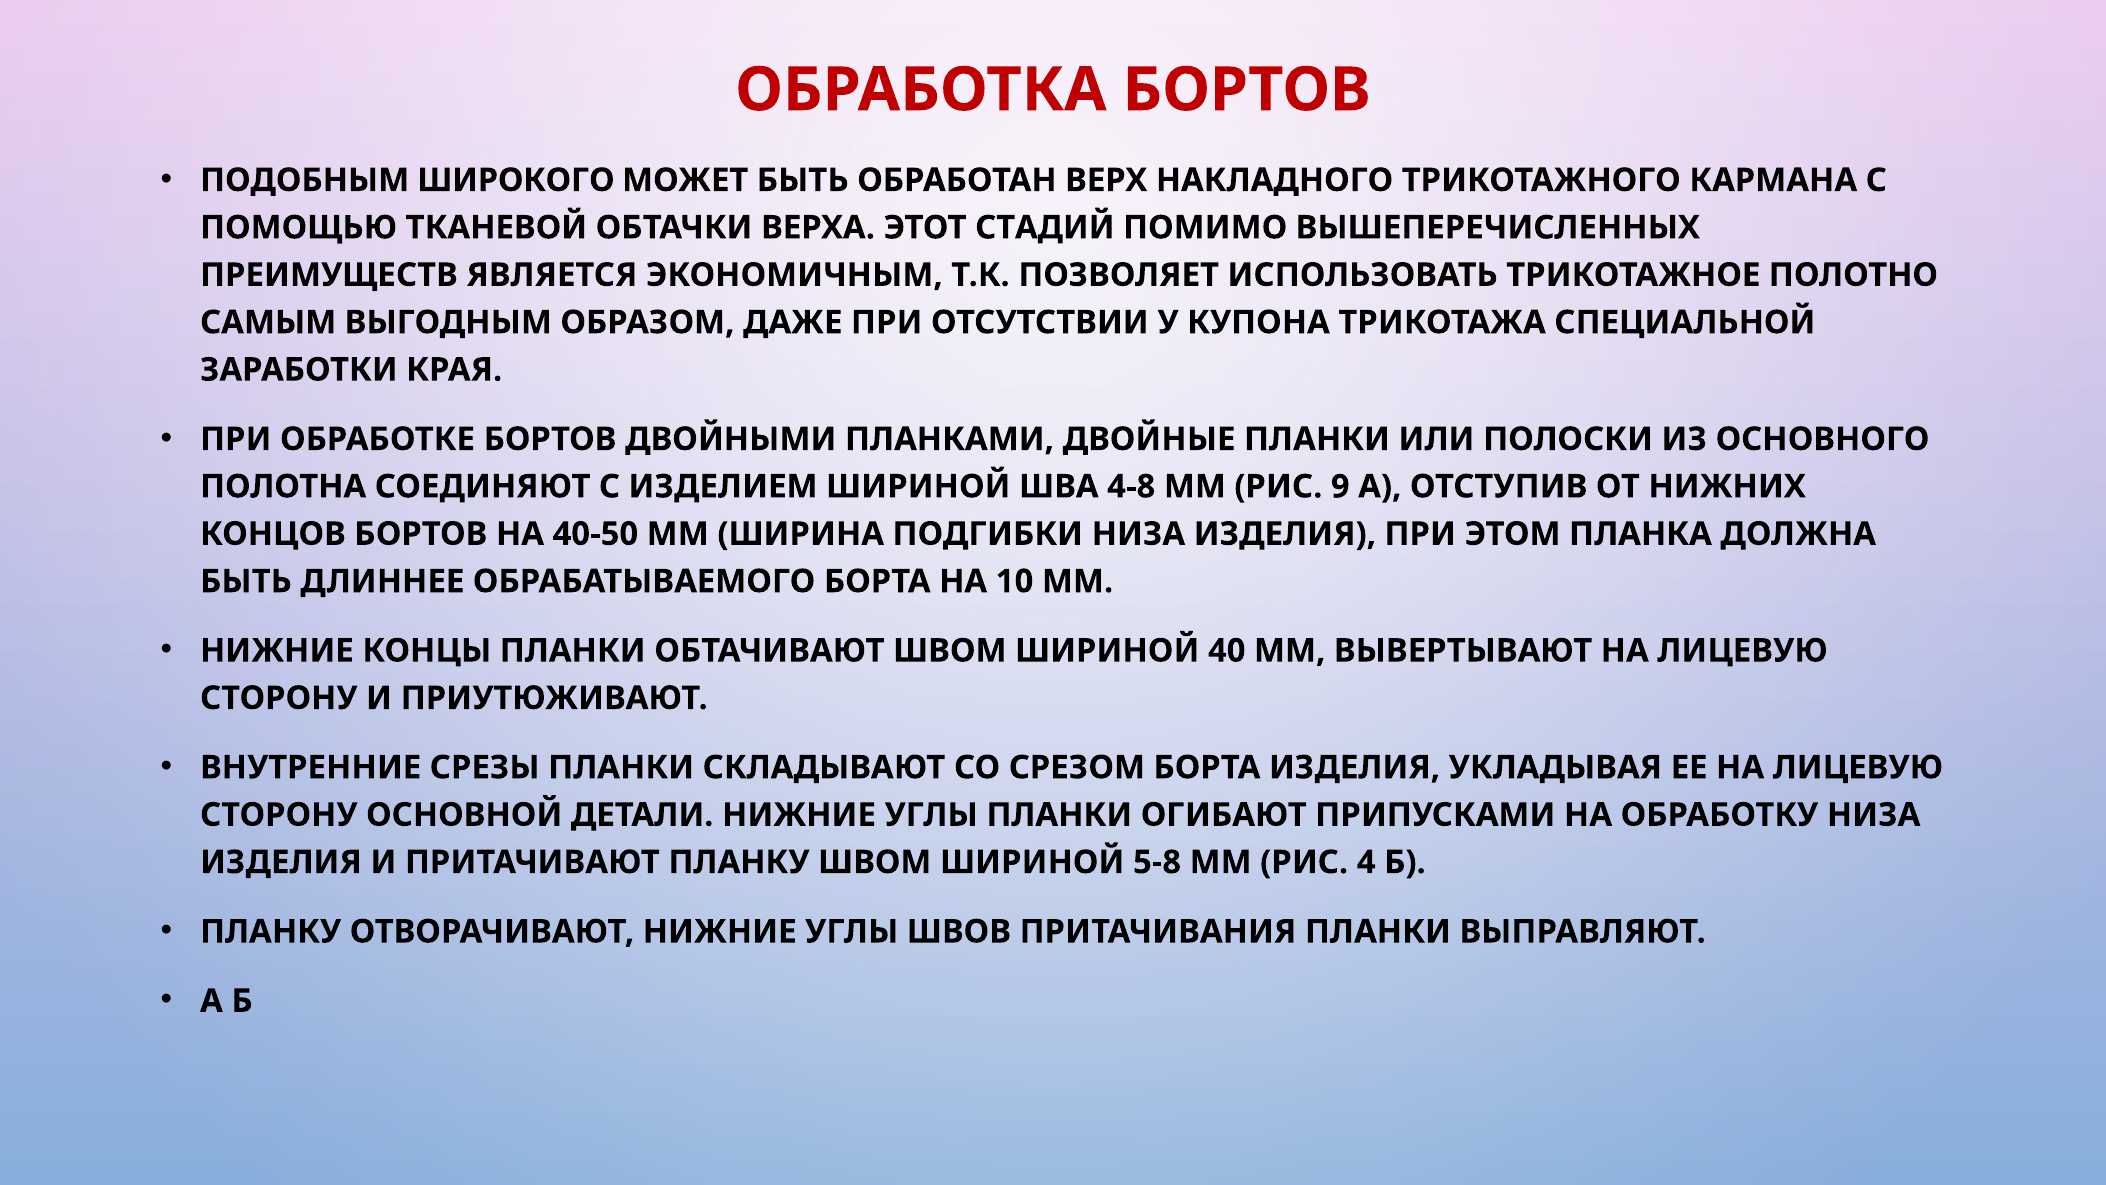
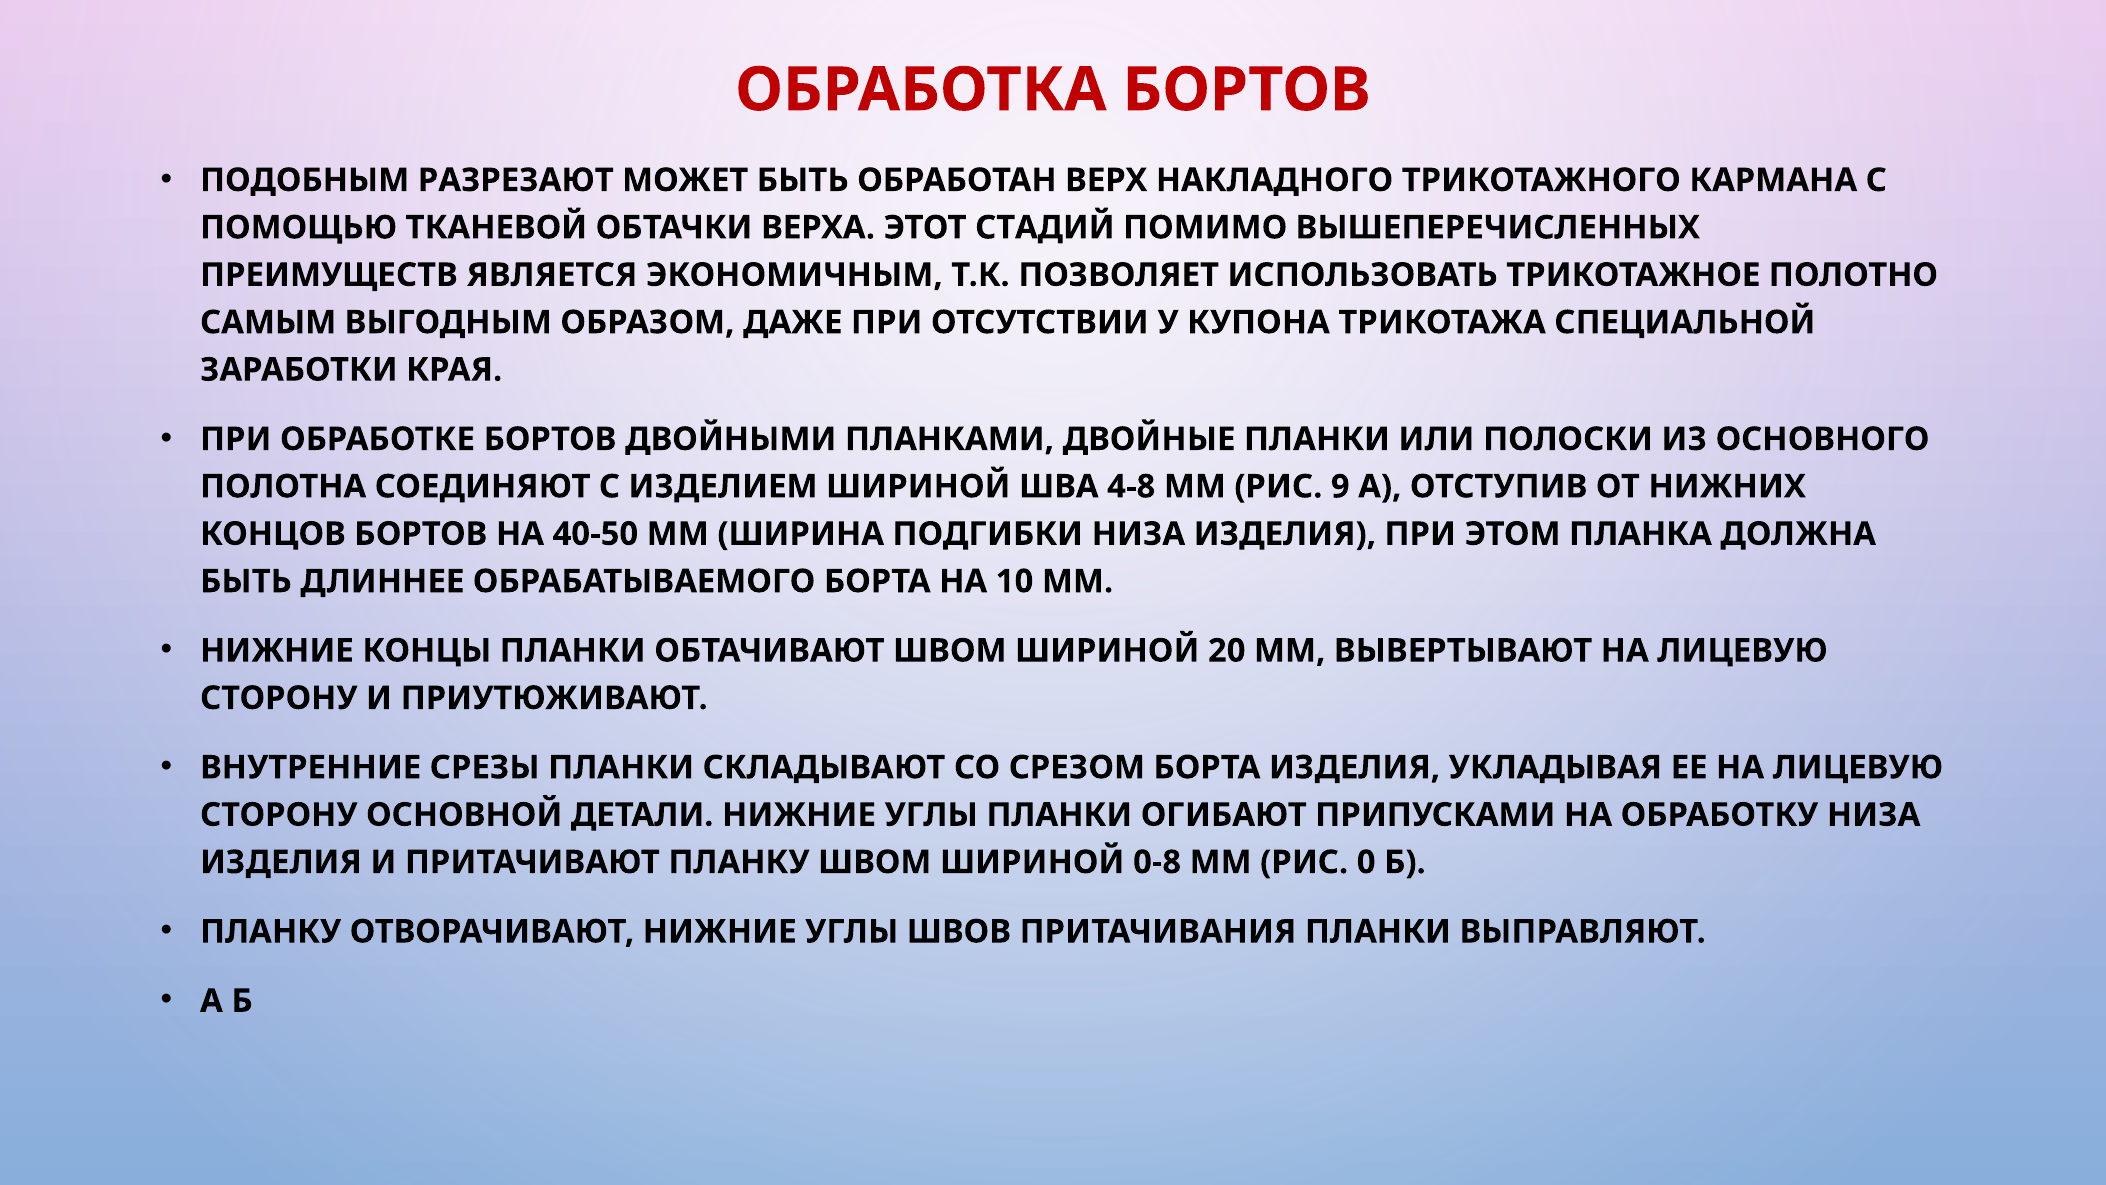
ШИРОКОГО: ШИРОКОГО -> РАЗРЕЗАЮТ
40: 40 -> 20
5-8: 5-8 -> 0-8
4: 4 -> 0
